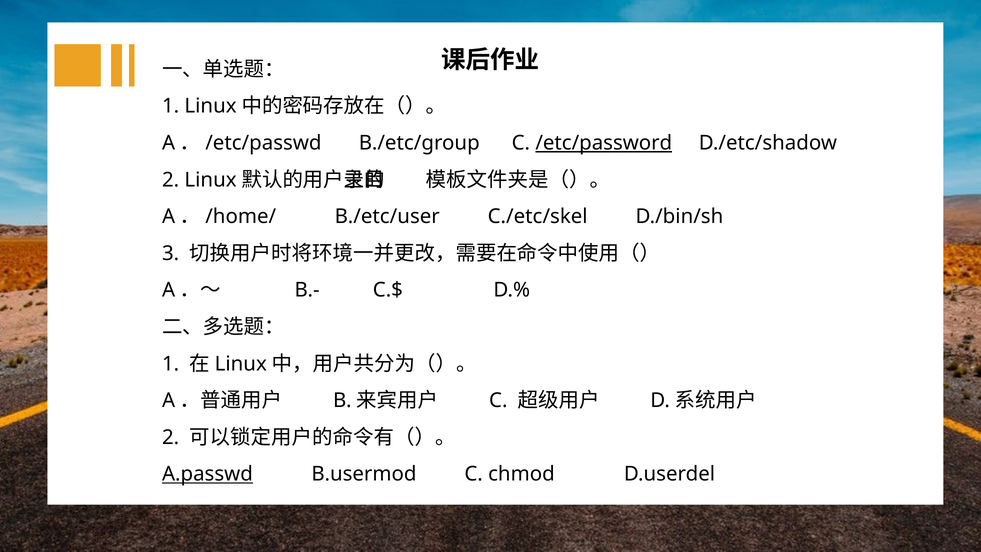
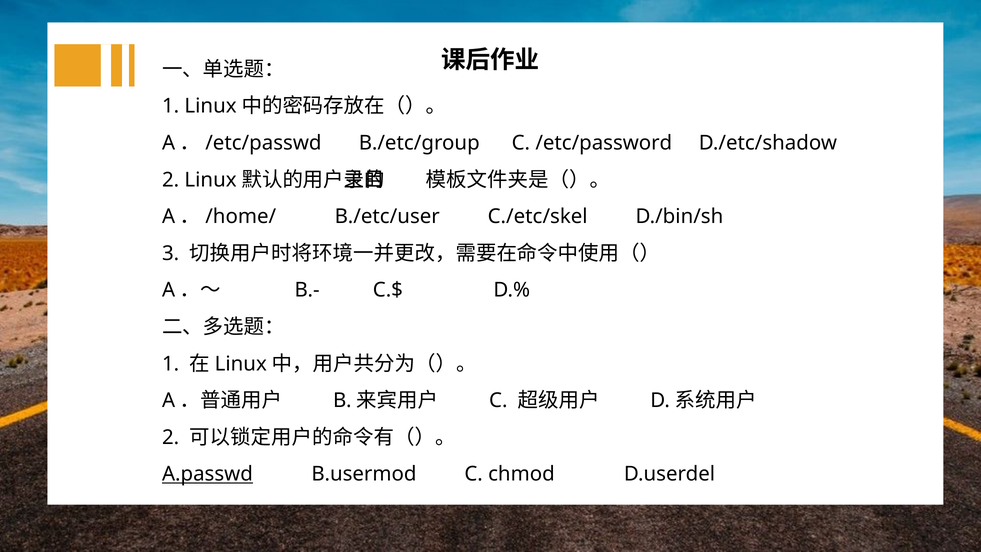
/etc/password underline: present -> none
